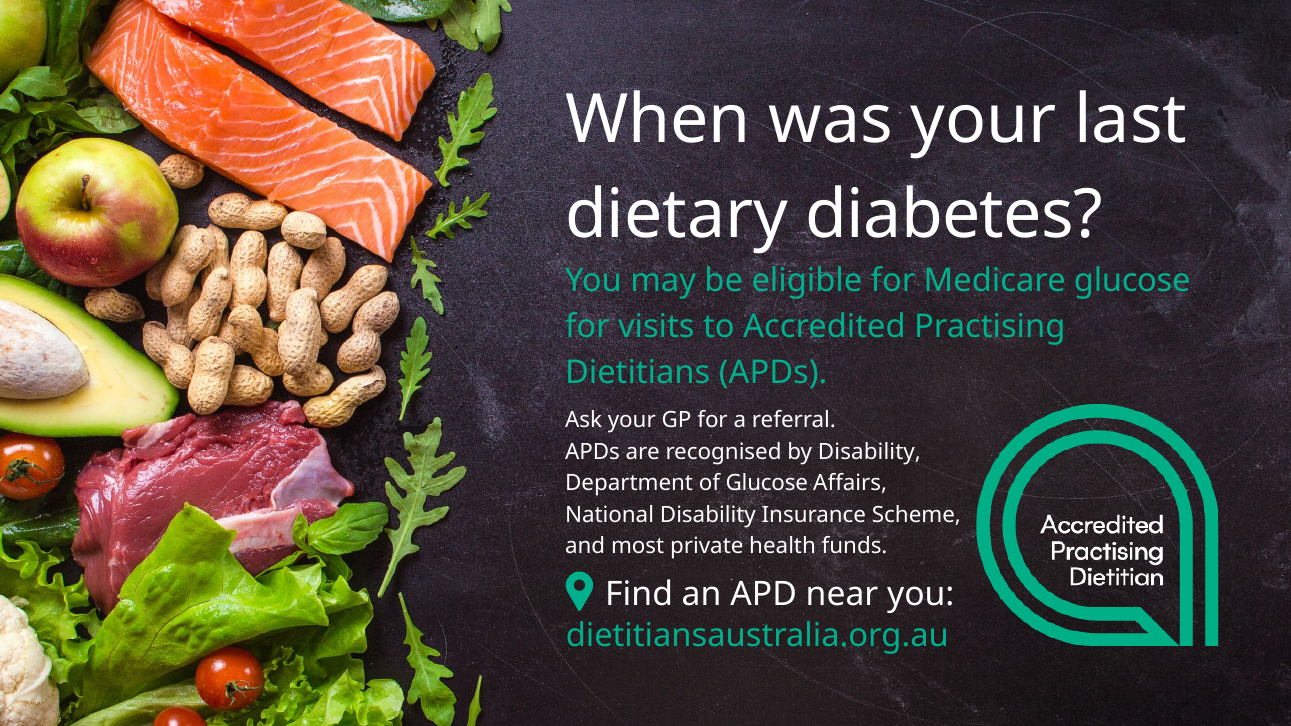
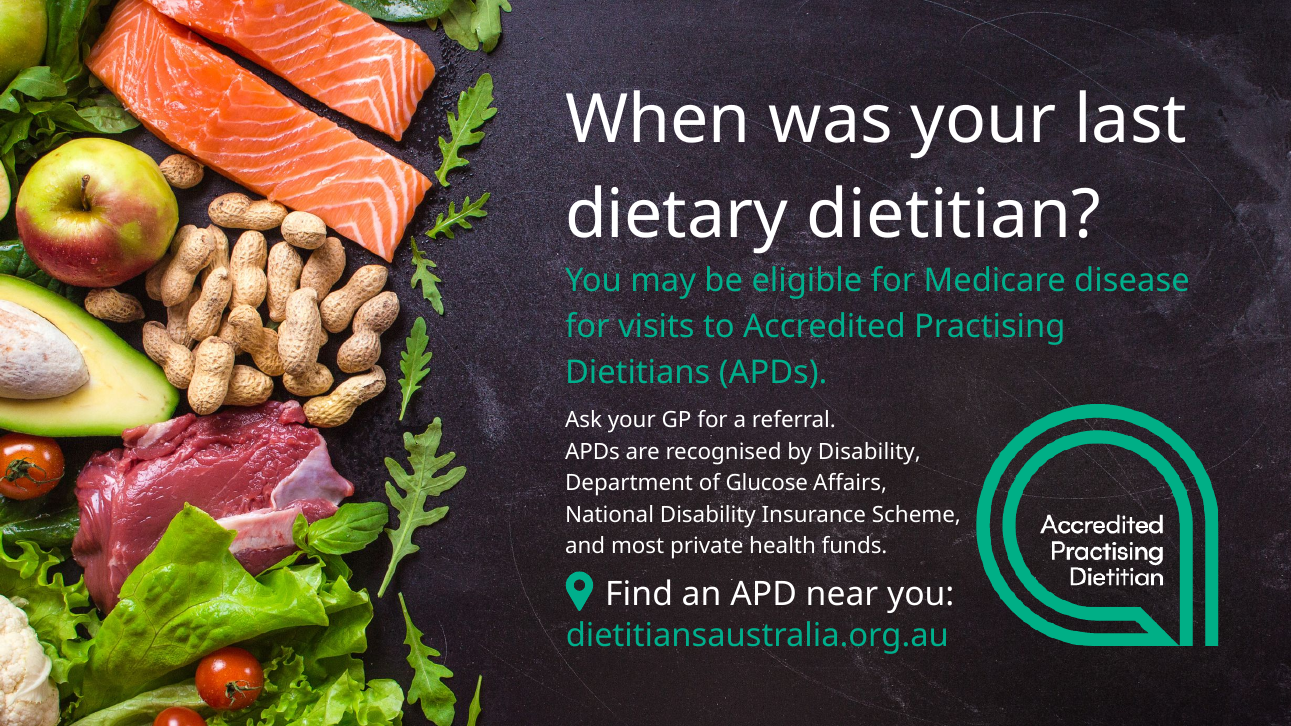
diabetes: diabetes -> dietitian
Medicare glucose: glucose -> disease
